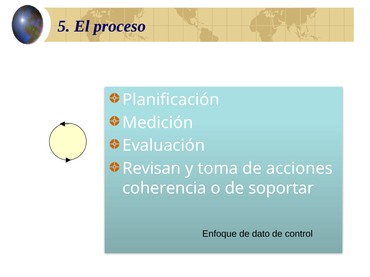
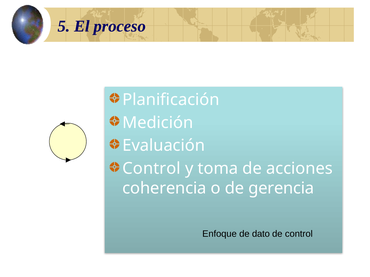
Revisan at (152, 169): Revisan -> Control
soportar: soportar -> gerencia
